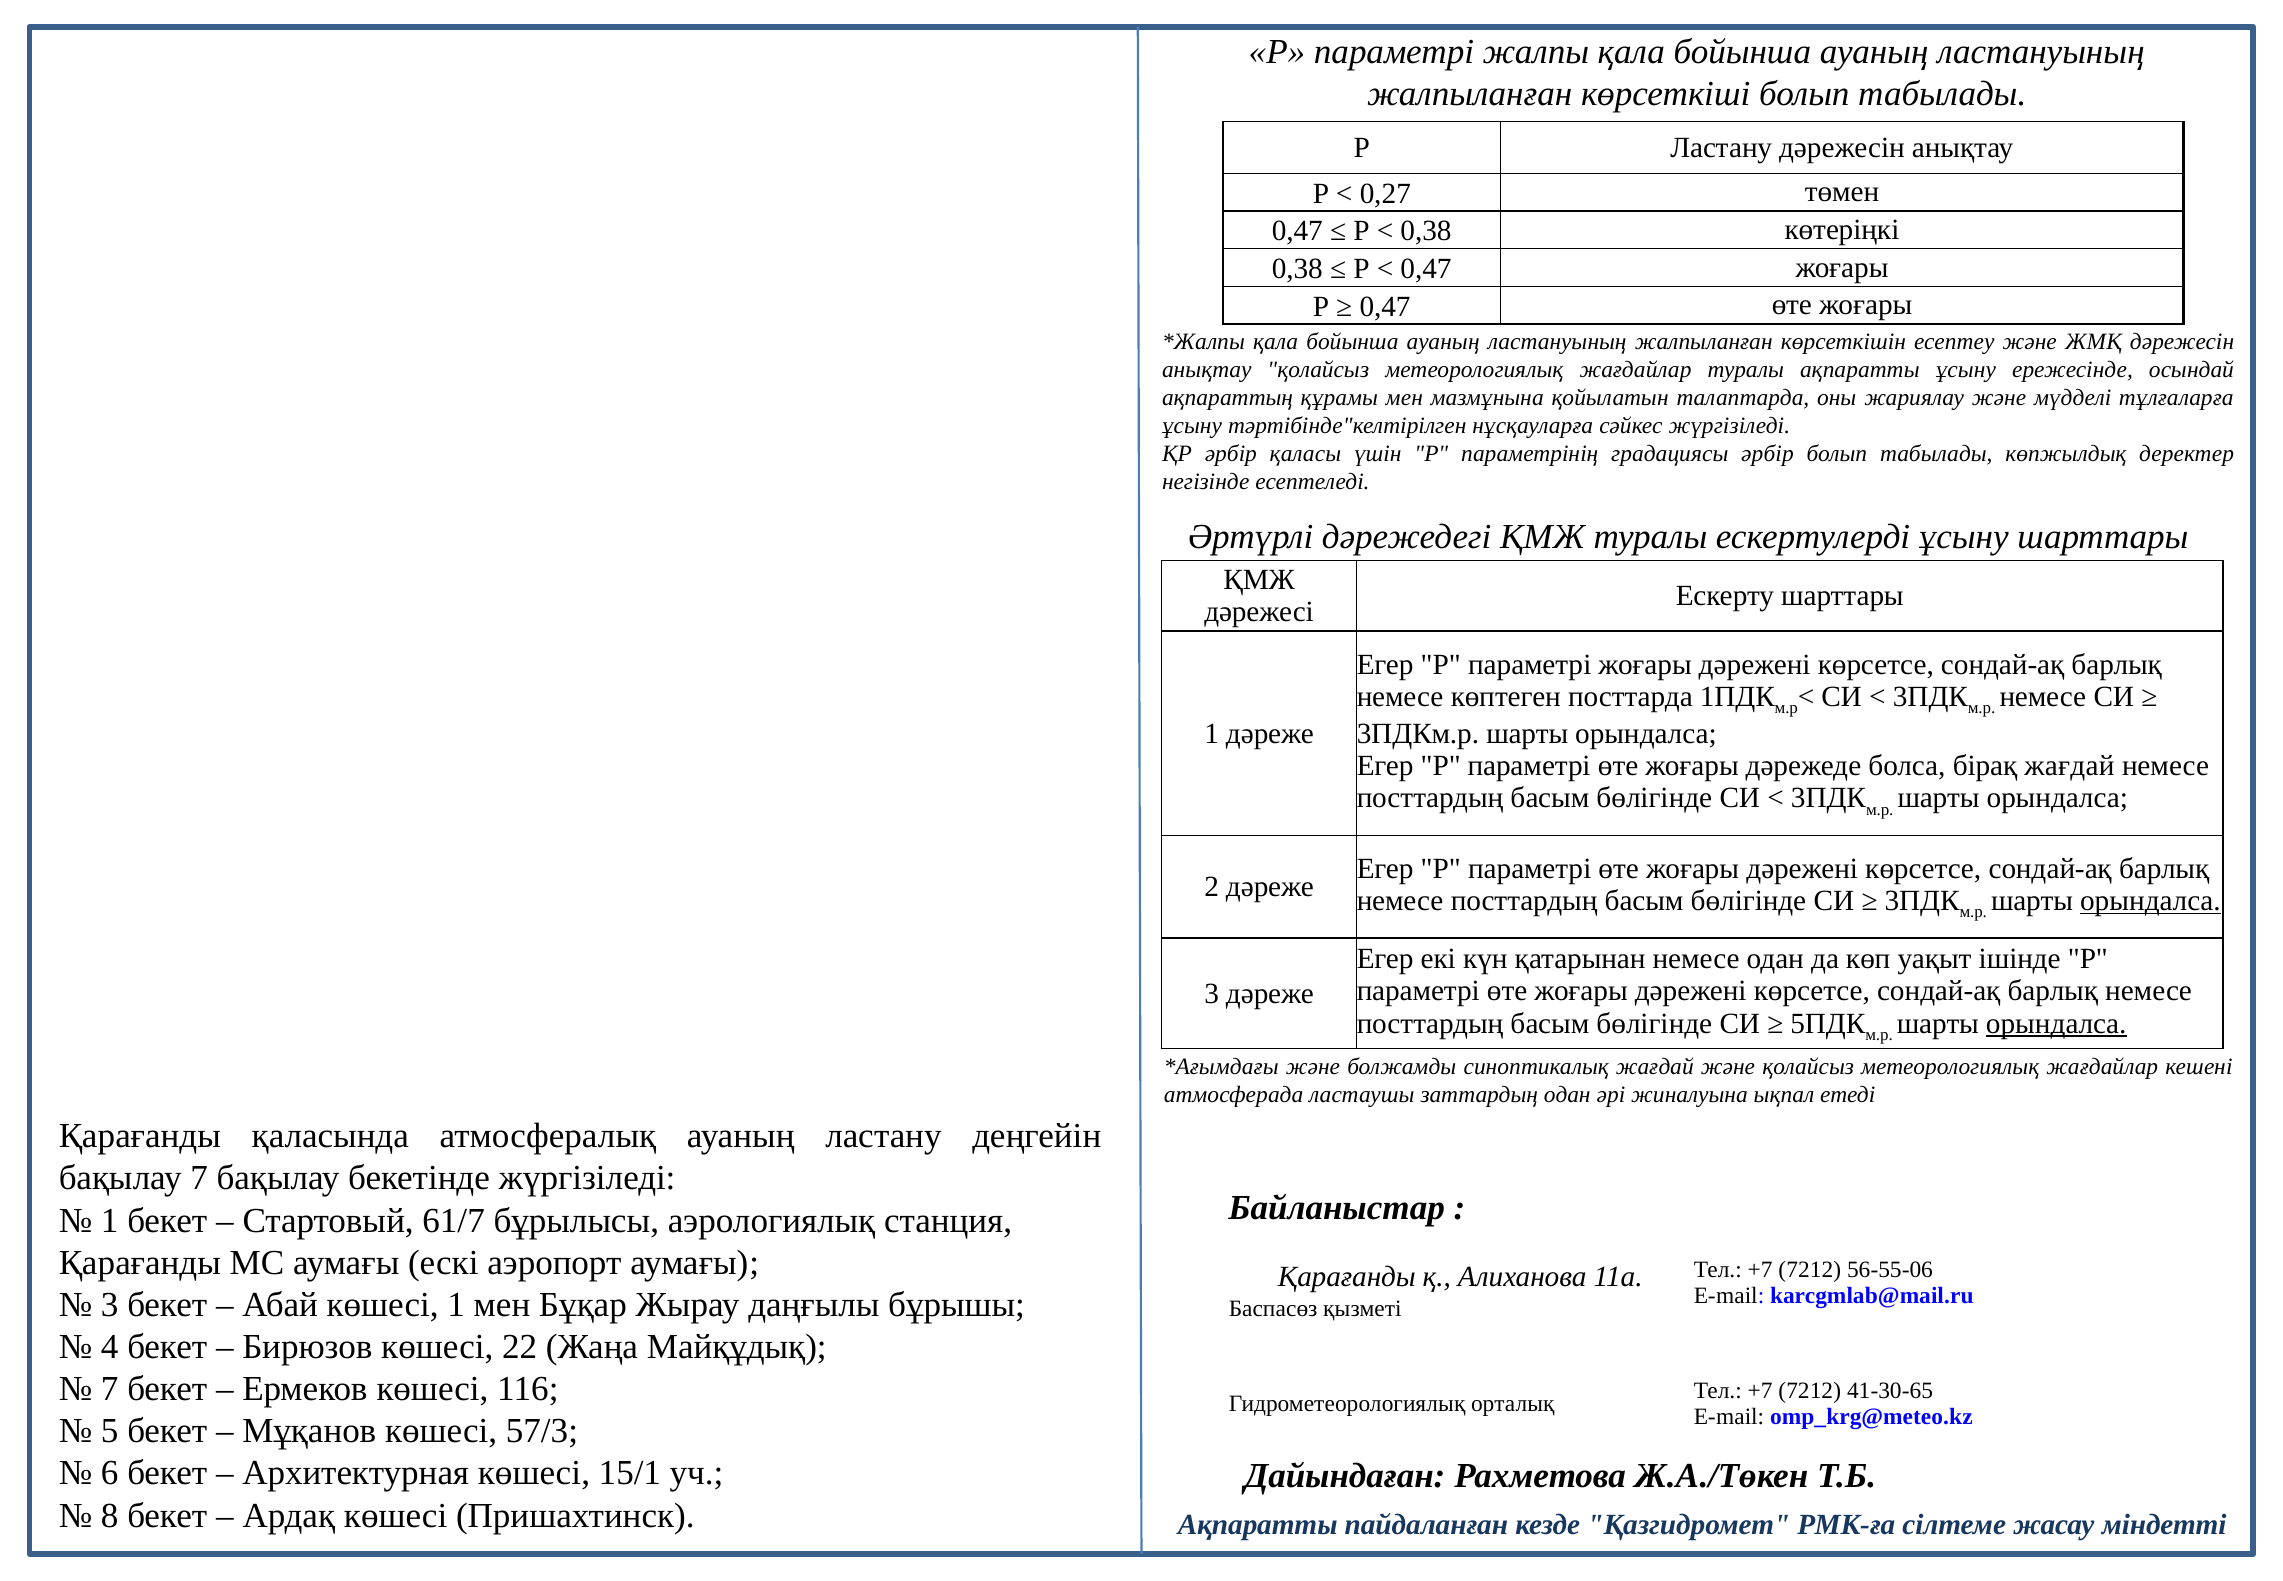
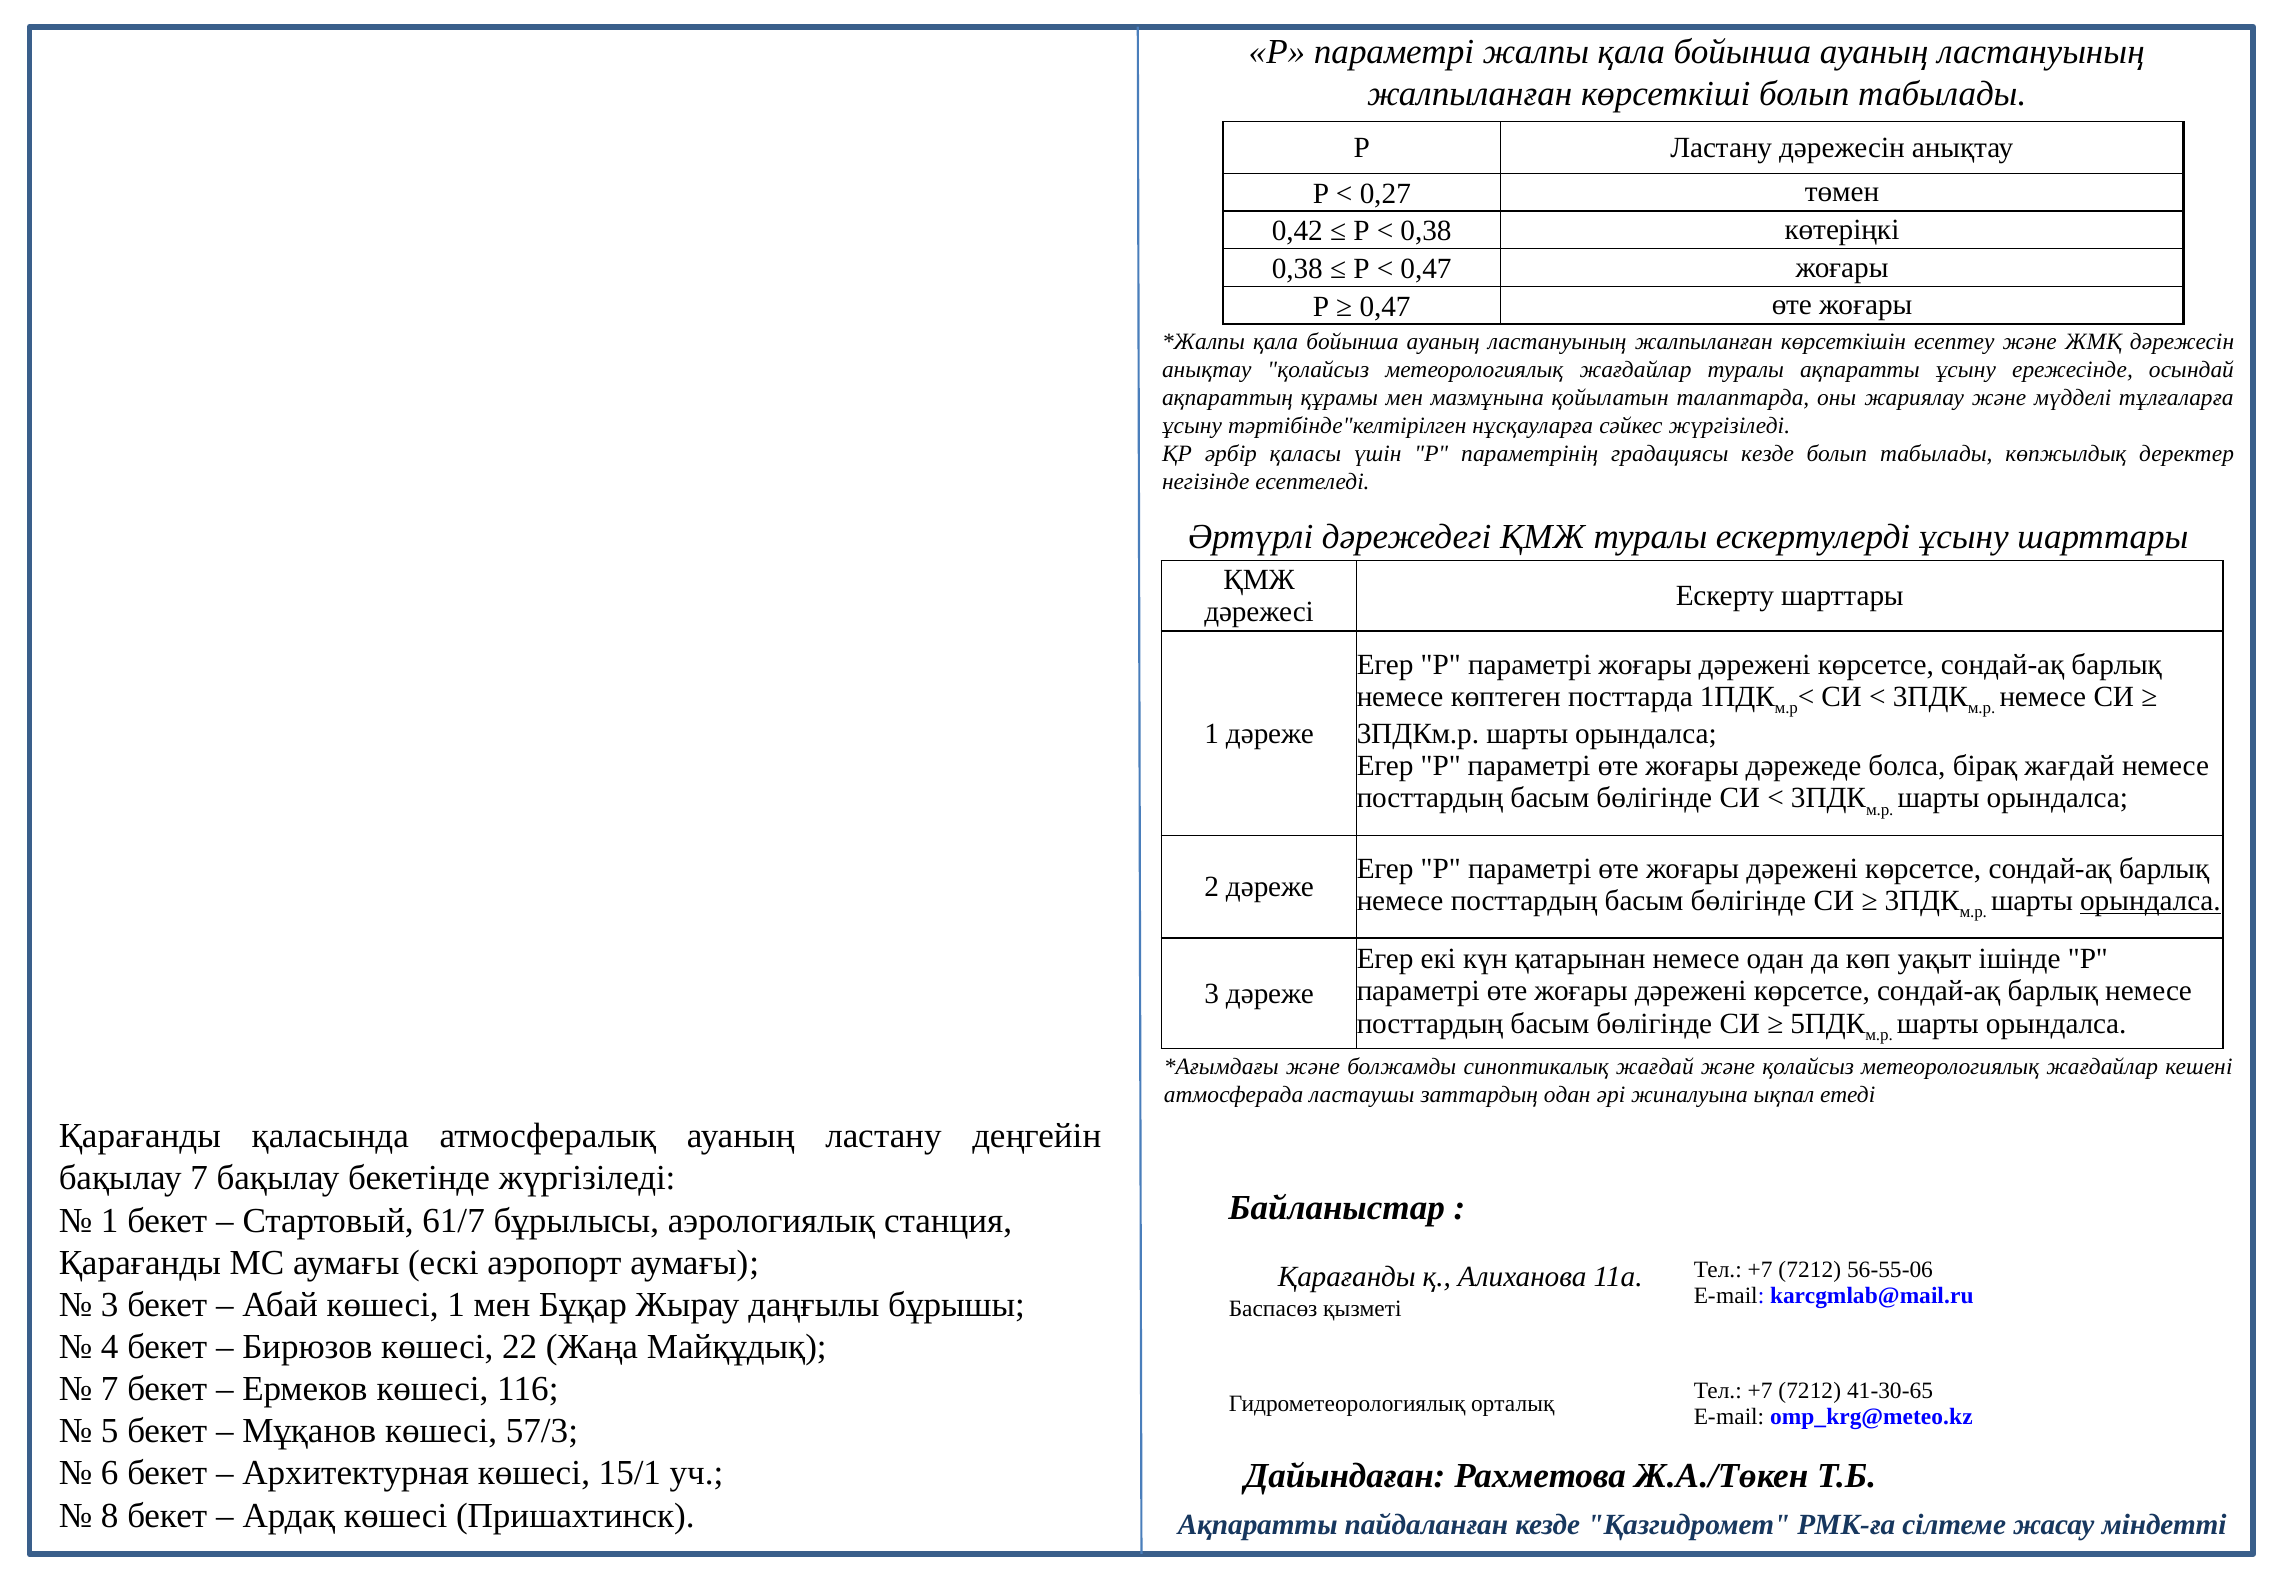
0,47 at (1297, 231): 0,47 -> 0,42
градациясы әрбір: әрбір -> кезде
орындалса at (2056, 1023) underline: present -> none
